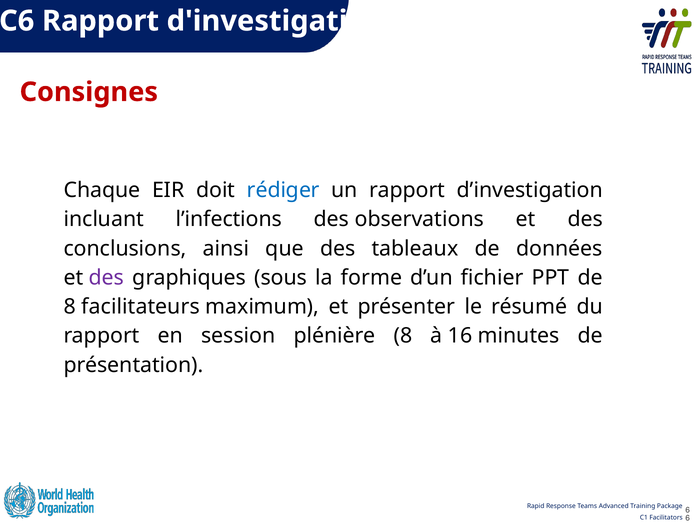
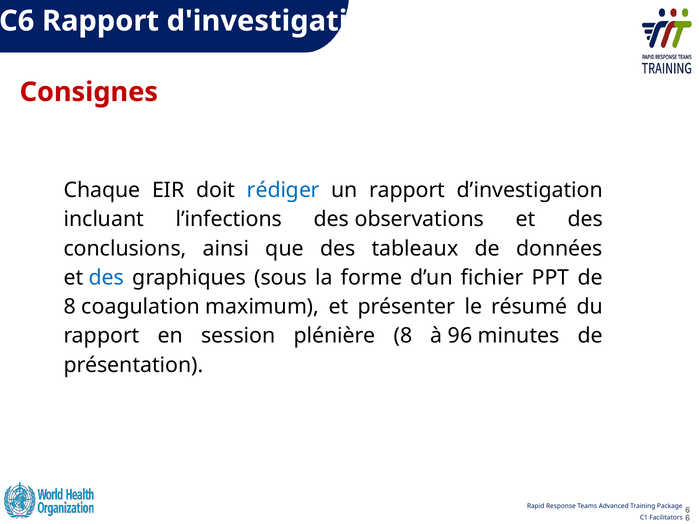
des at (106, 278) colour: purple -> blue
facilitateurs: facilitateurs -> coagulation
16: 16 -> 96
